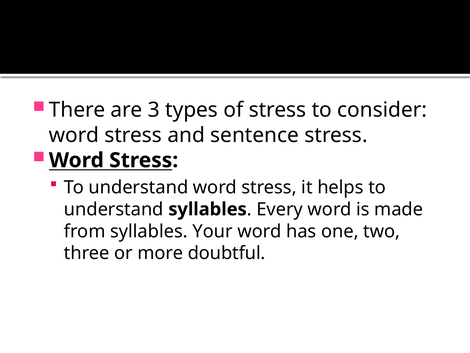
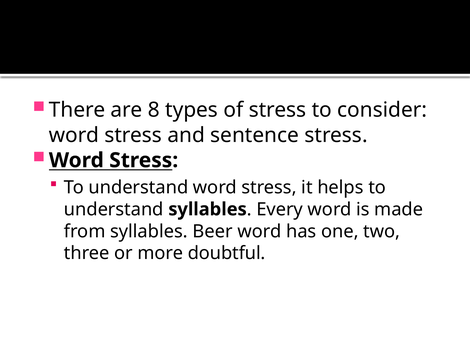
3: 3 -> 8
Your: Your -> Beer
